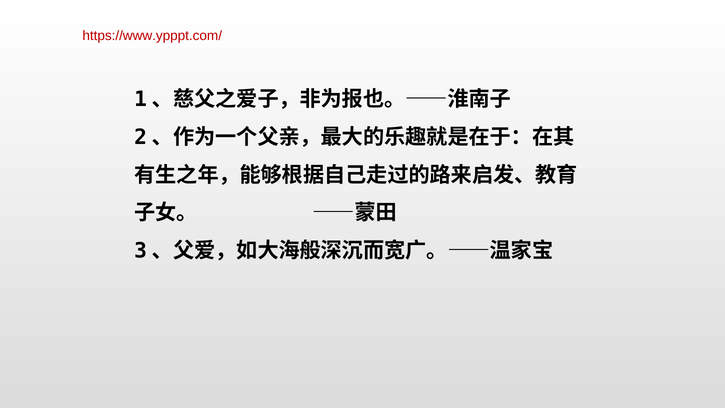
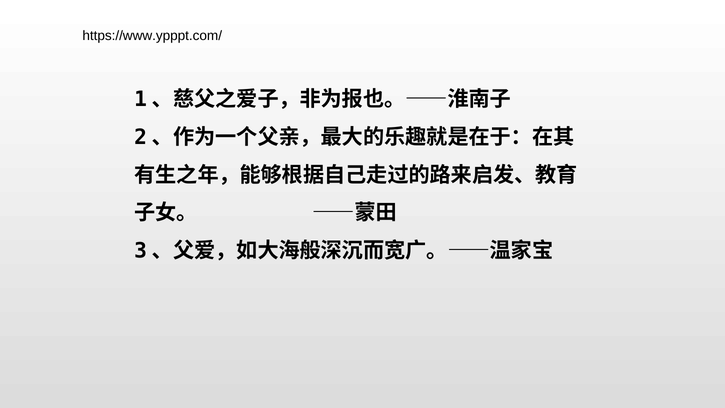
https://www.ypppt.com/ colour: red -> black
